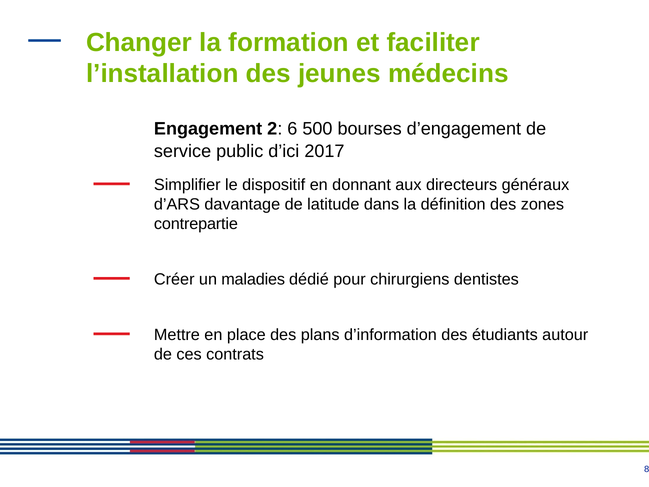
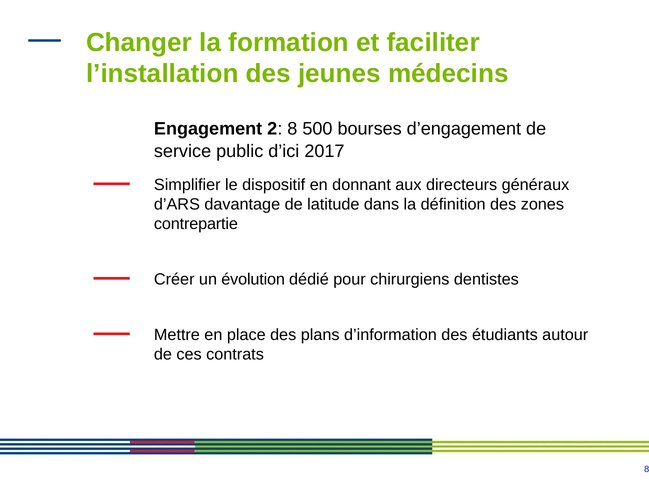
2 6: 6 -> 8
maladies: maladies -> évolution
